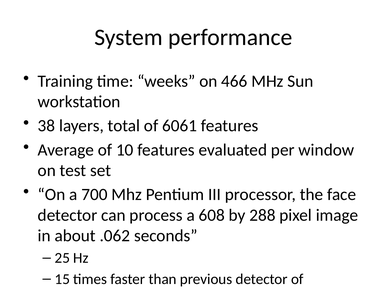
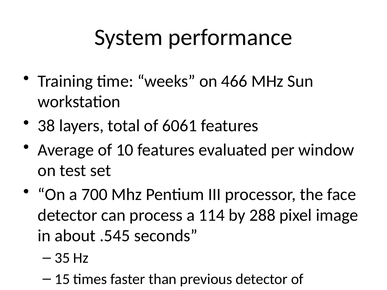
608: 608 -> 114
.062: .062 -> .545
25: 25 -> 35
